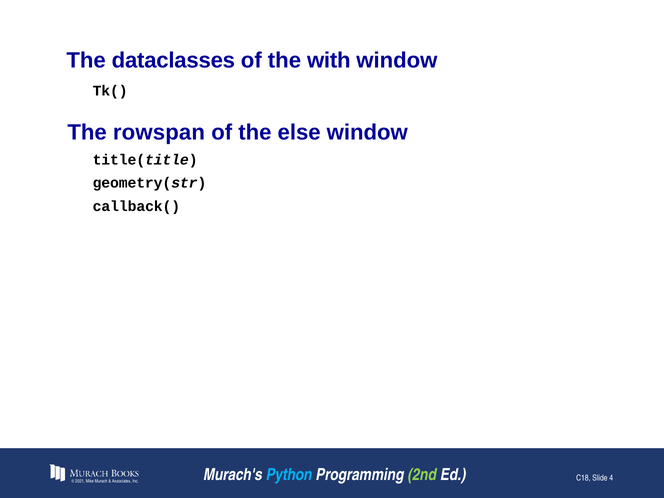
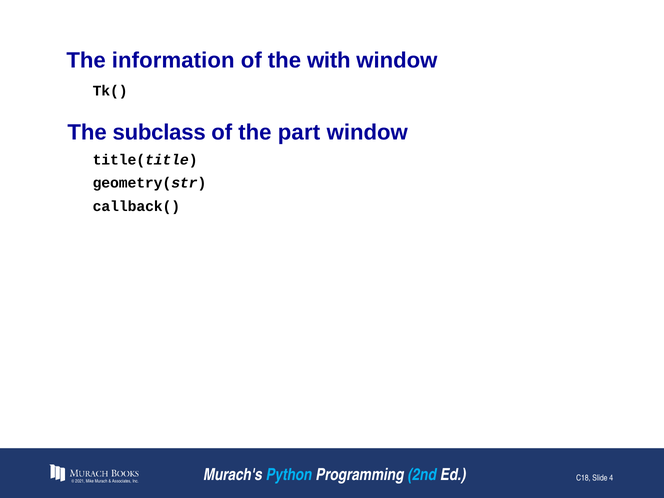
dataclasses: dataclasses -> information
rowspan: rowspan -> subclass
else: else -> part
2nd colour: light green -> light blue
